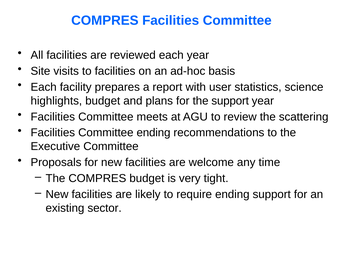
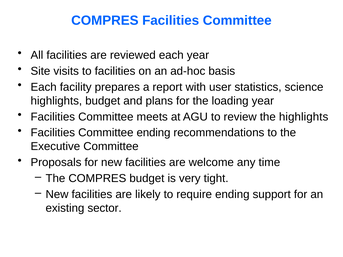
the support: support -> loading
the scattering: scattering -> highlights
